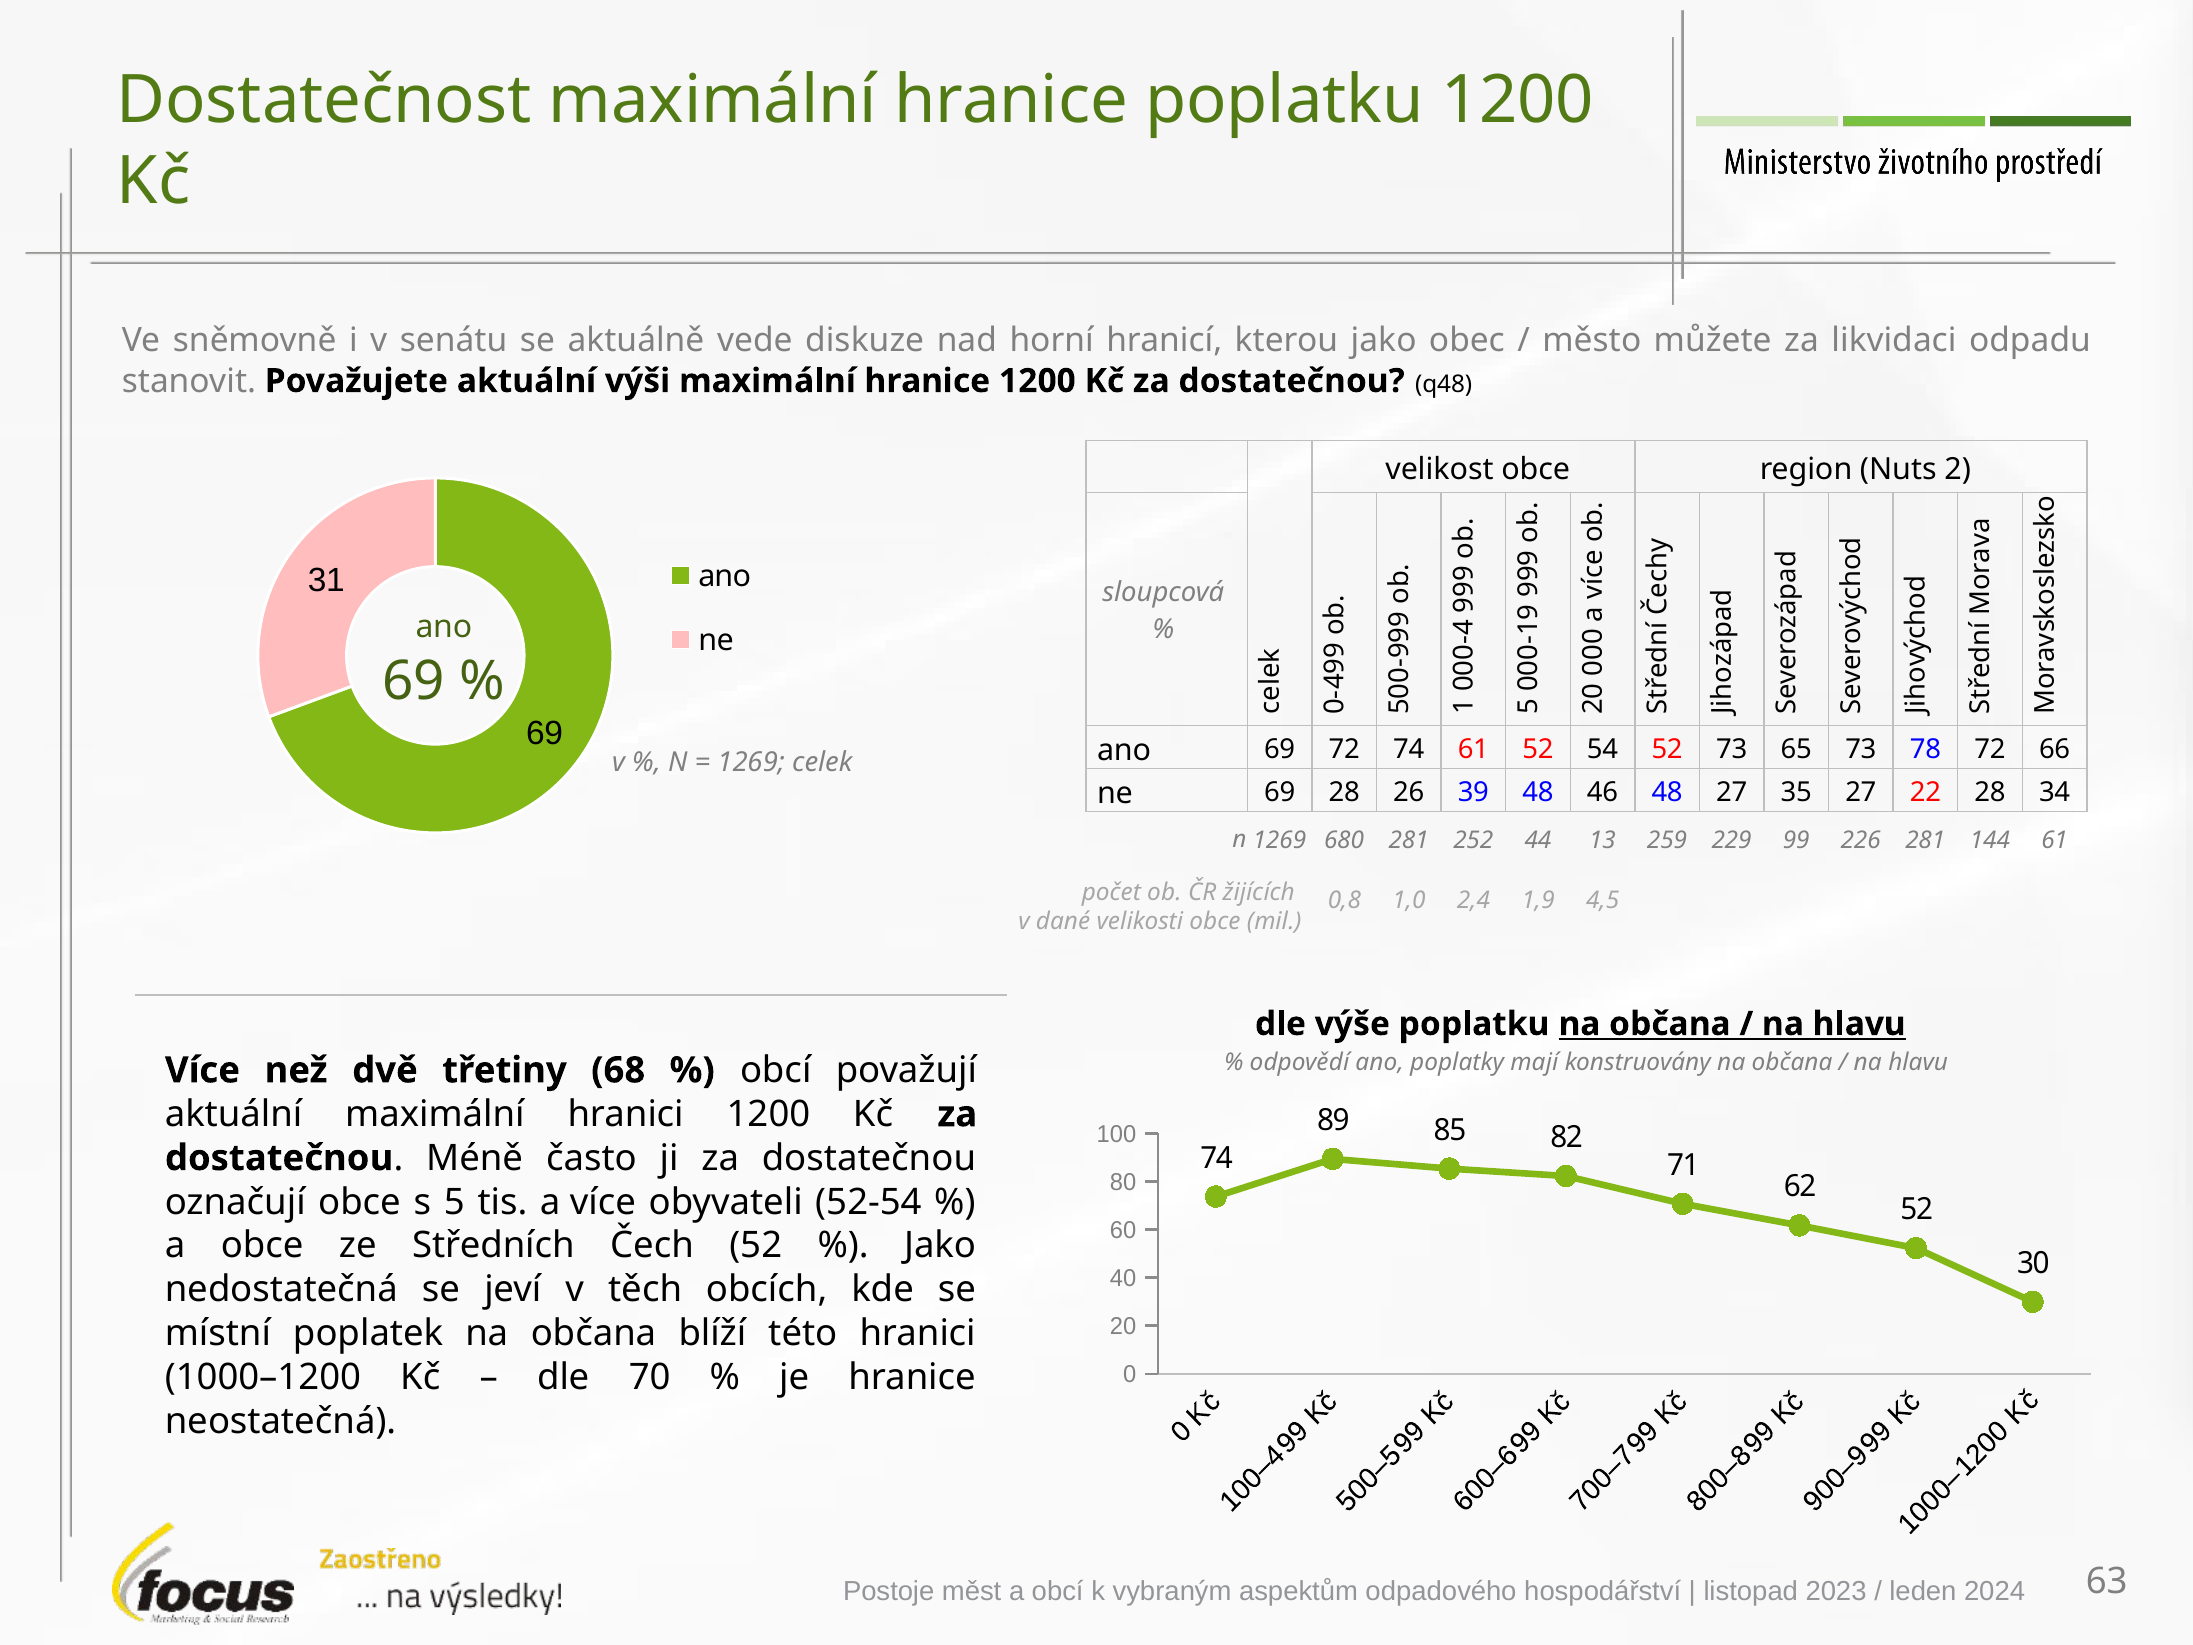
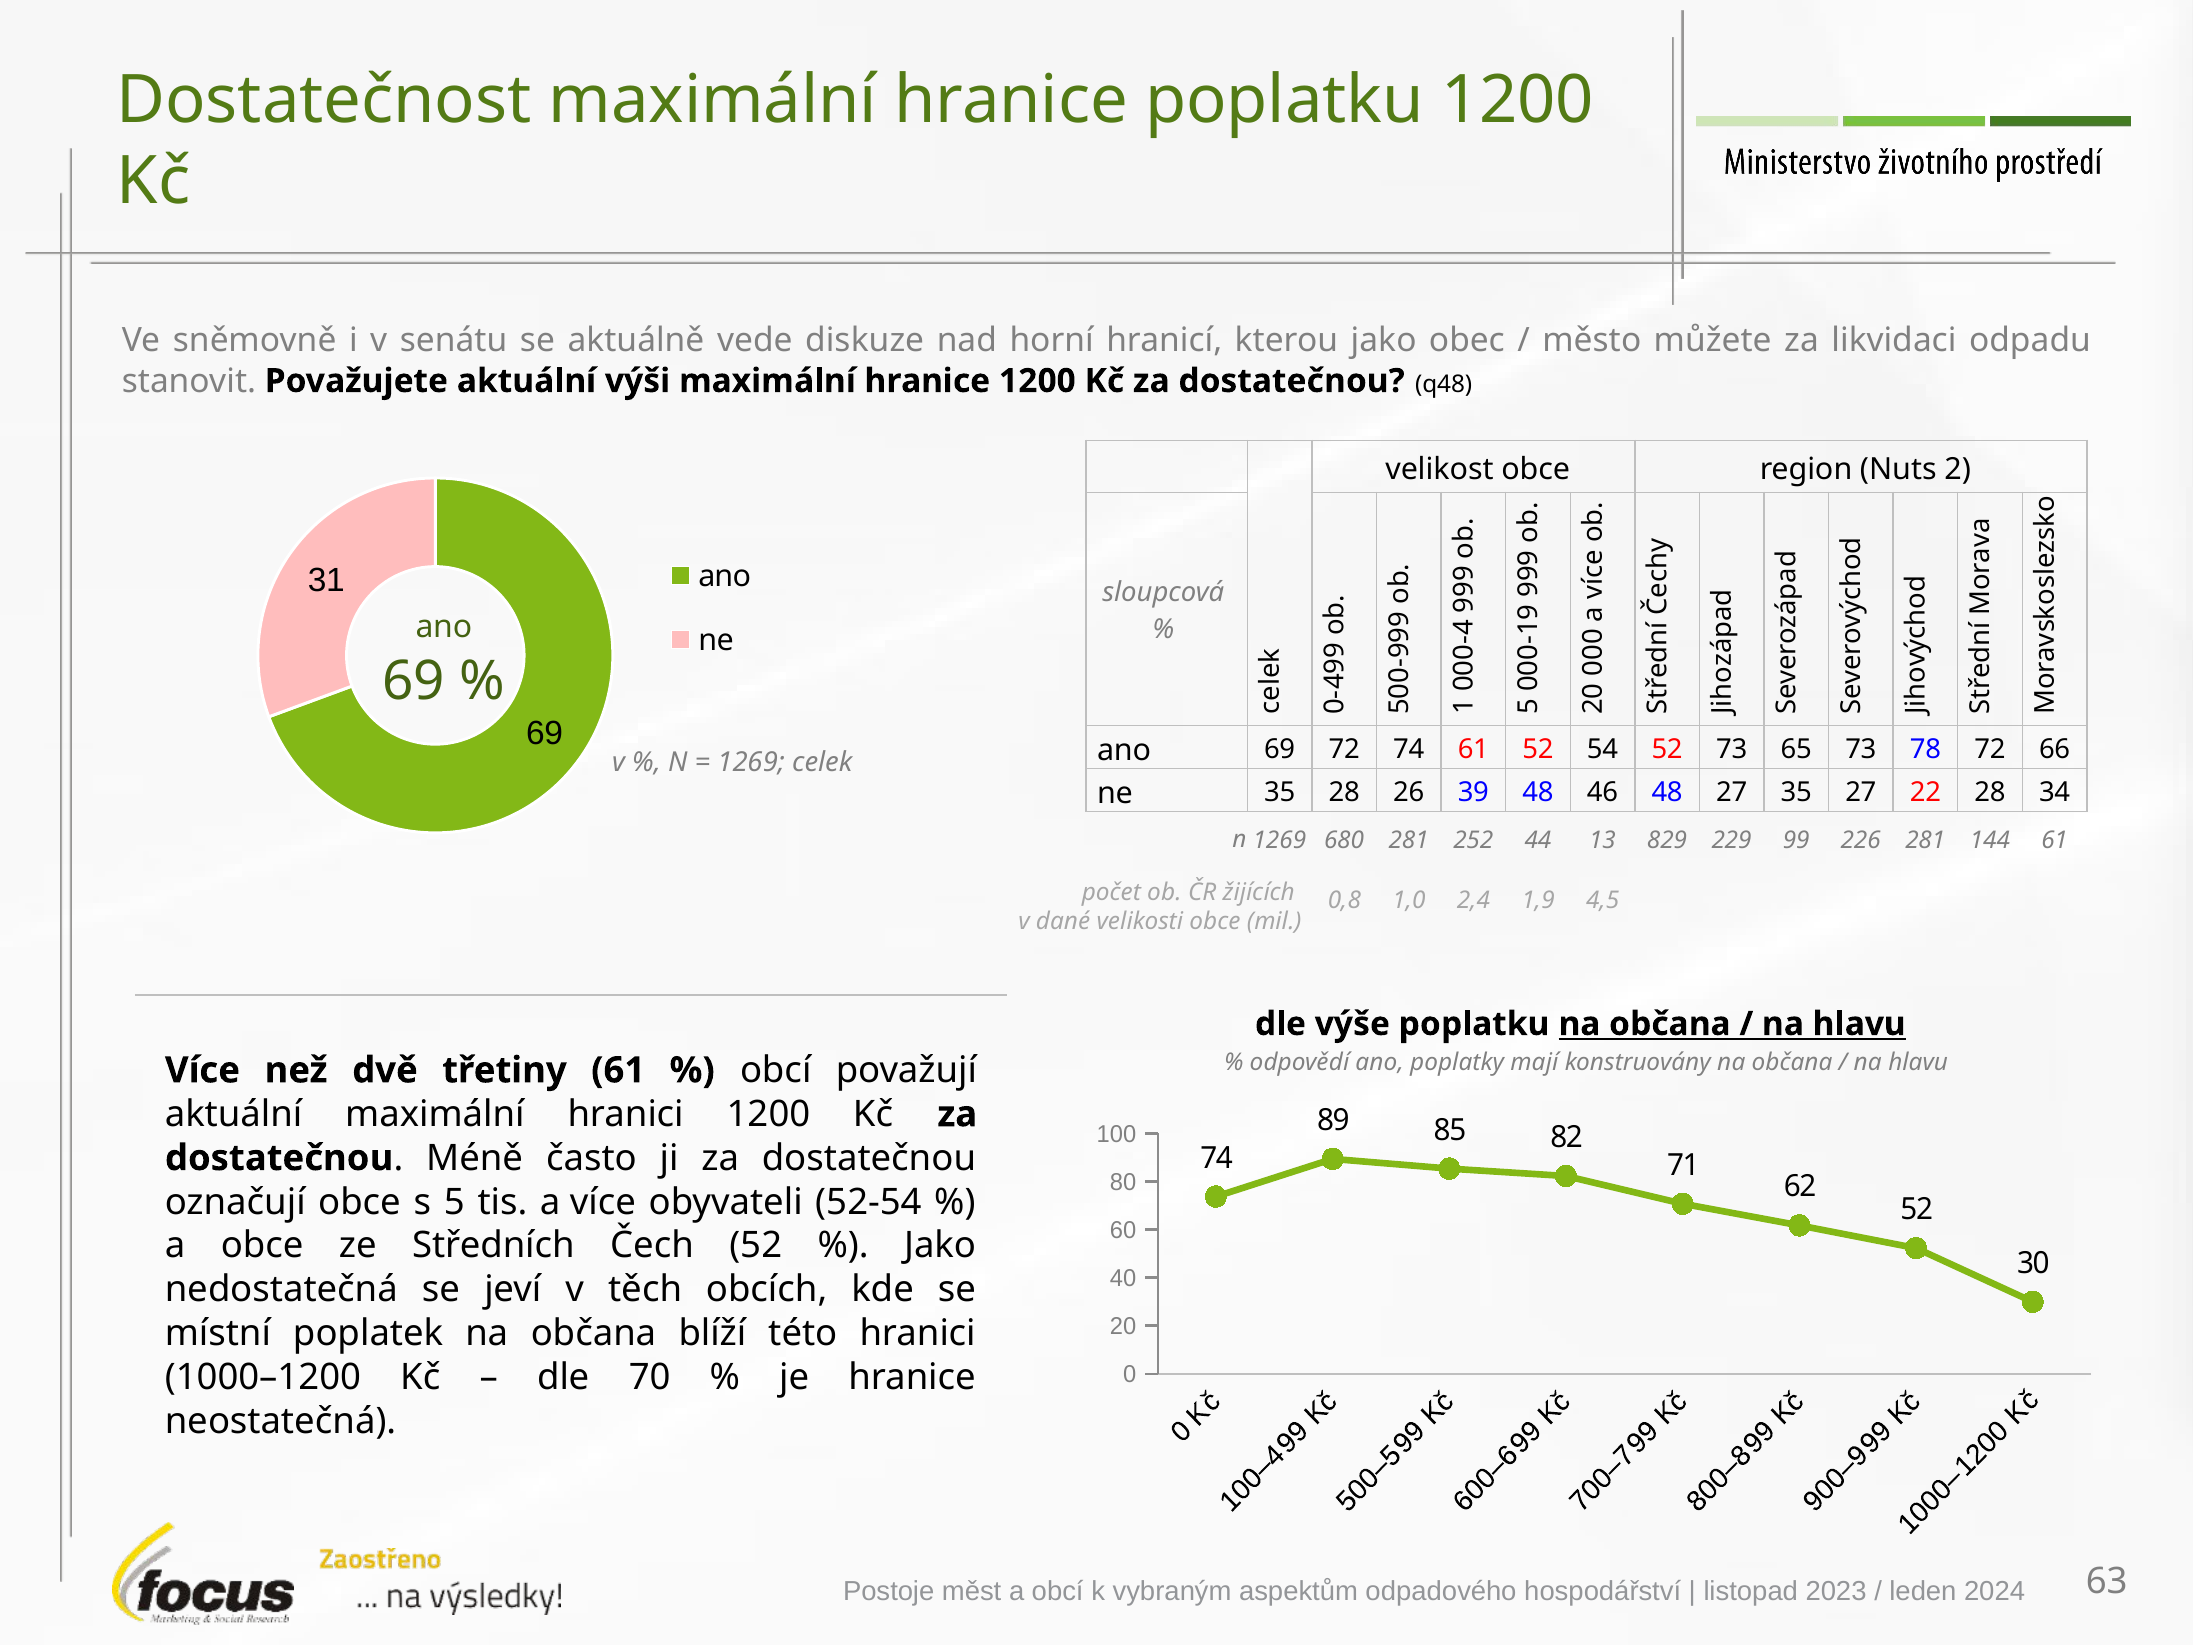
ne 69: 69 -> 35
259: 259 -> 829
třetiny 68: 68 -> 61
